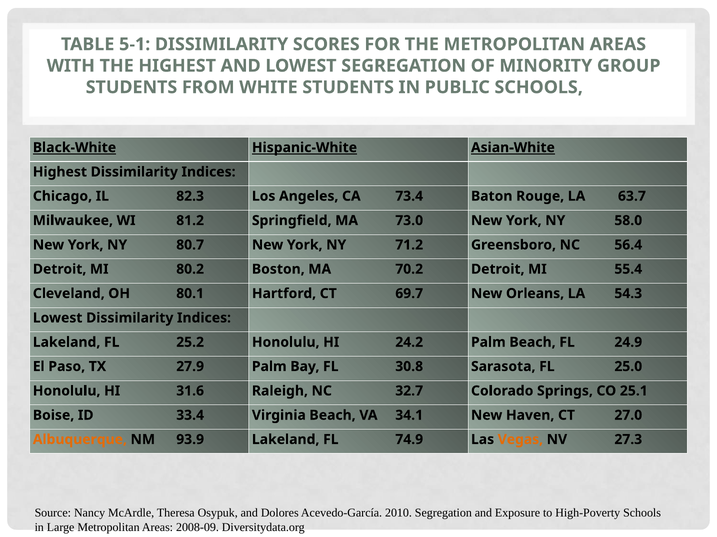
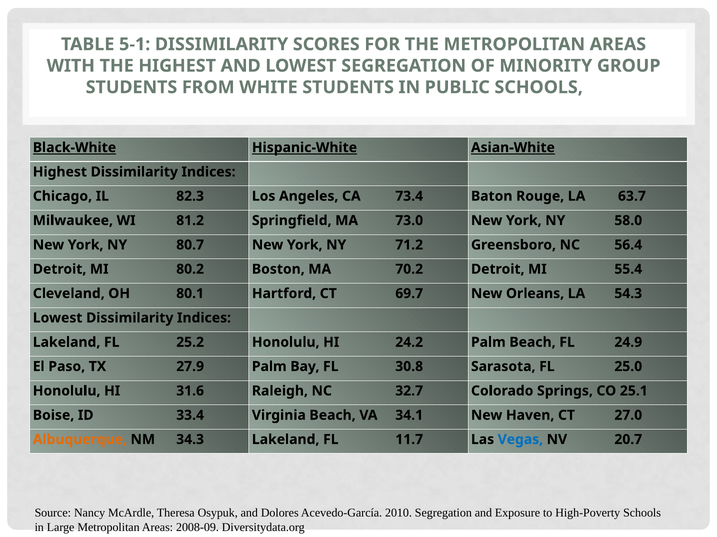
93.9: 93.9 -> 34.3
74.9: 74.9 -> 11.7
Vegas colour: orange -> blue
27.3: 27.3 -> 20.7
